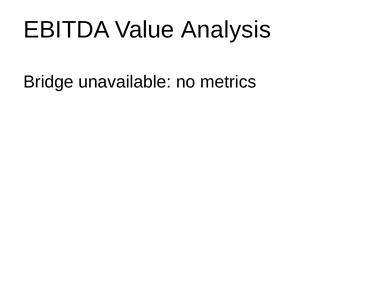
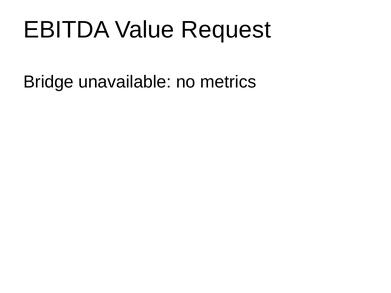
Analysis: Analysis -> Request
